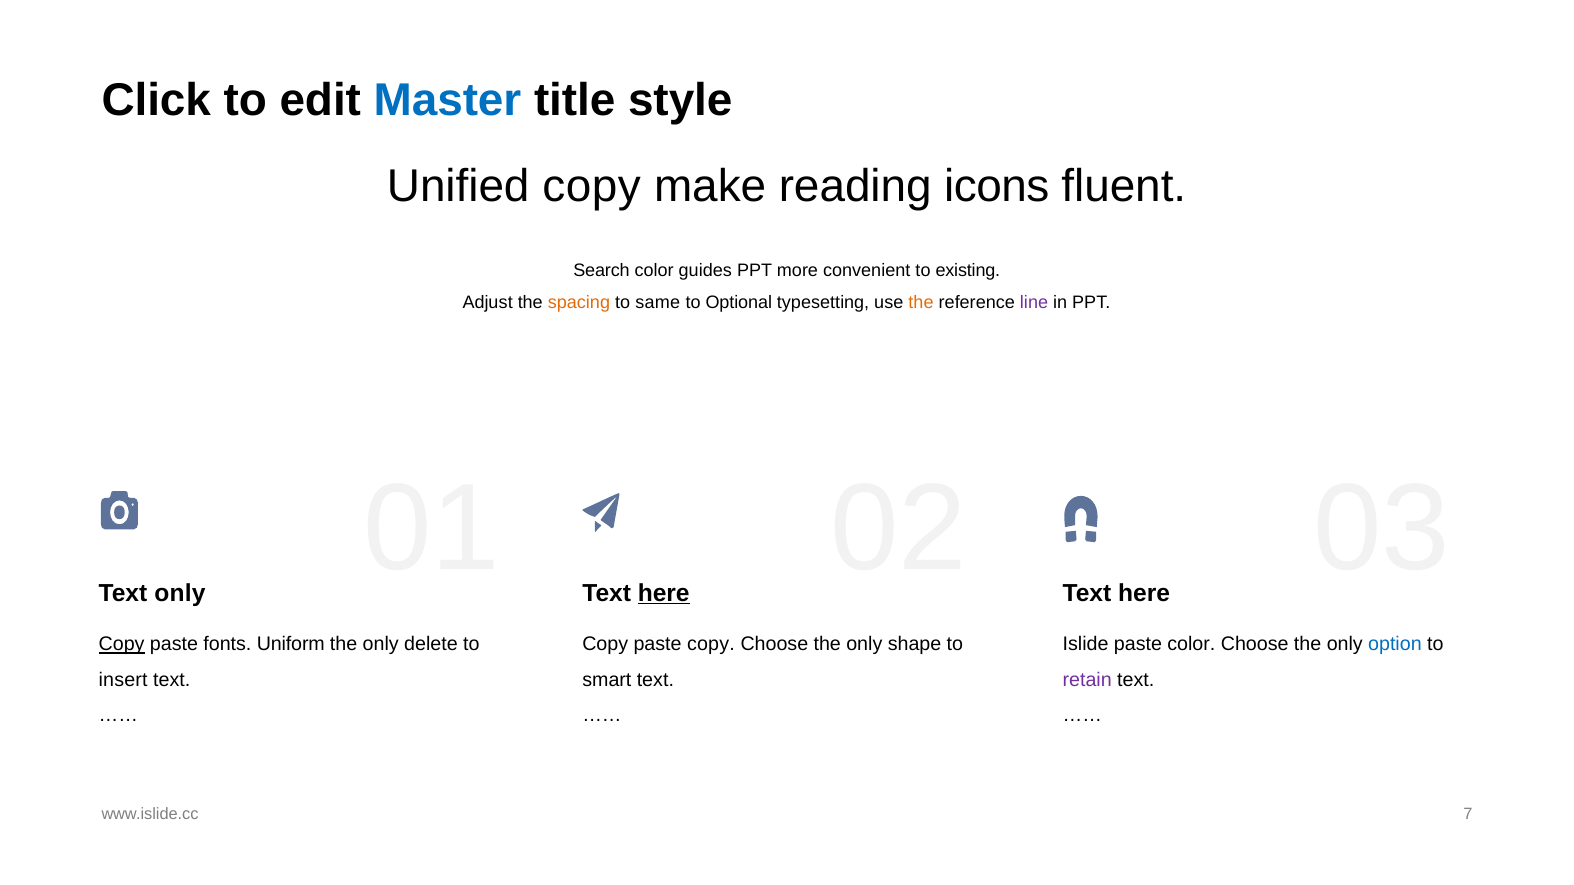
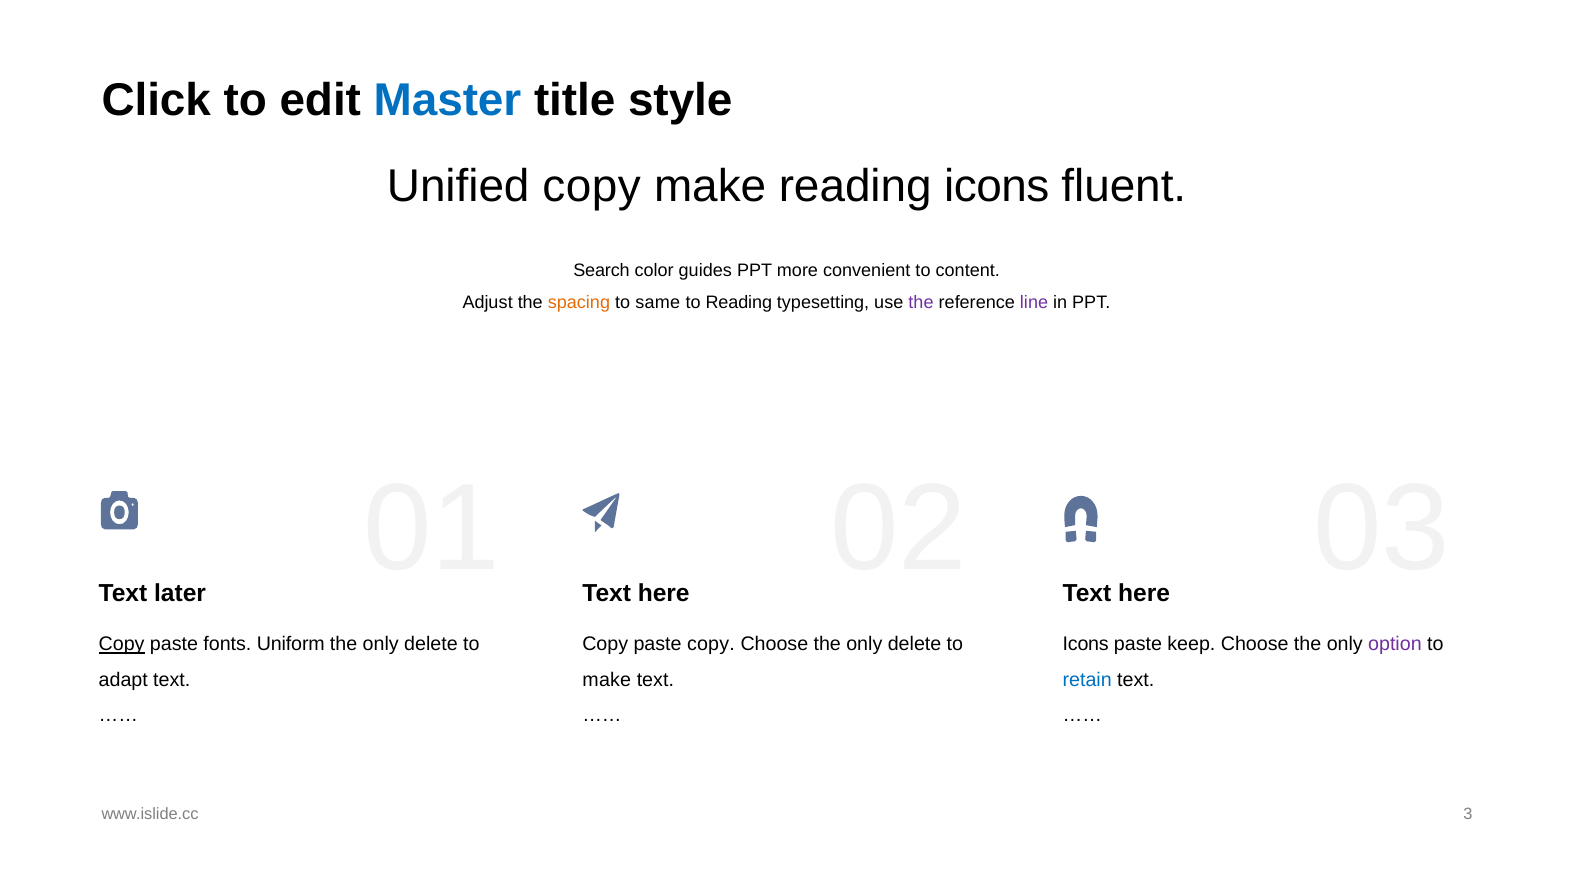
existing: existing -> content
to Optional: Optional -> Reading
the at (921, 303) colour: orange -> purple
Text only: only -> later
here at (664, 593) underline: present -> none
Choose the only shape: shape -> delete
Islide at (1086, 645): Islide -> Icons
paste color: color -> keep
option colour: blue -> purple
insert: insert -> adapt
smart at (607, 680): smart -> make
retain colour: purple -> blue
7: 7 -> 3
